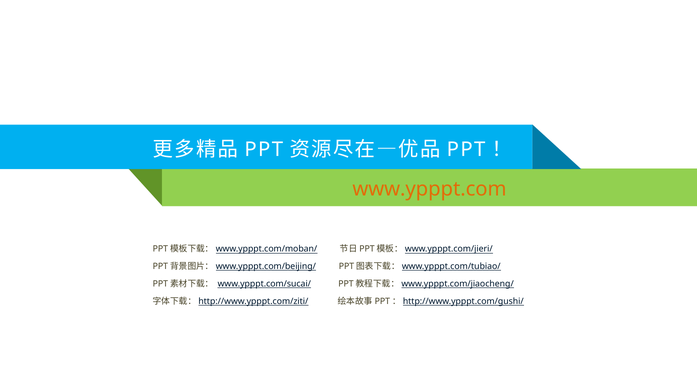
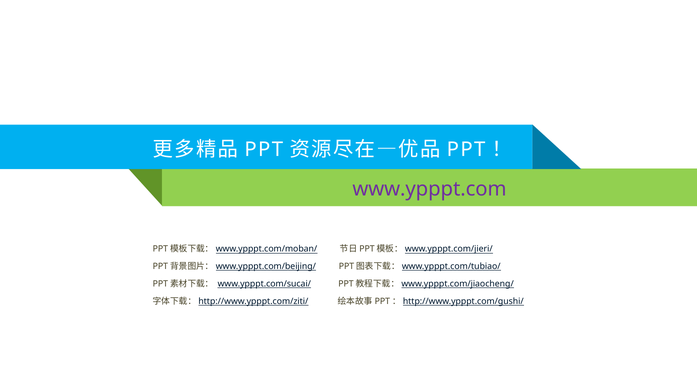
www.ypppt.com colour: orange -> purple
